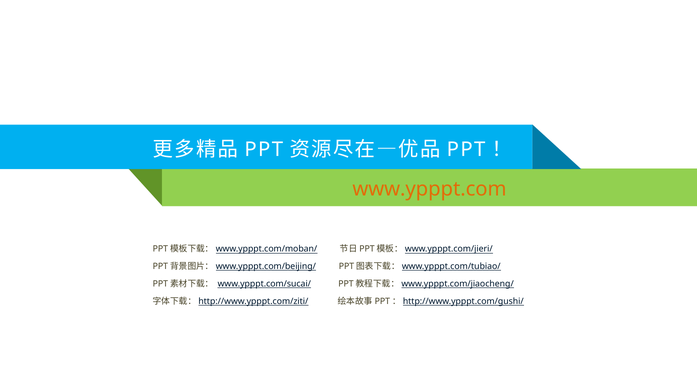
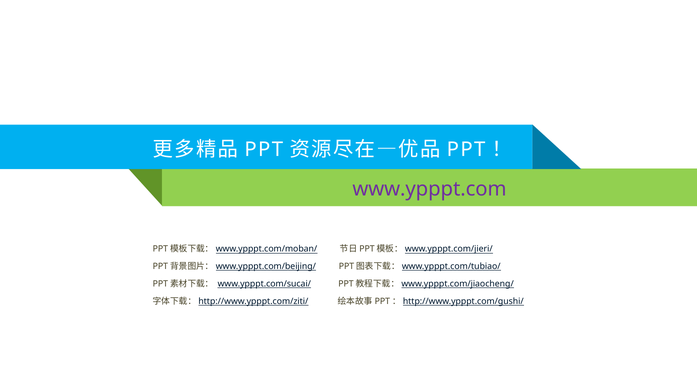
www.ypppt.com colour: orange -> purple
